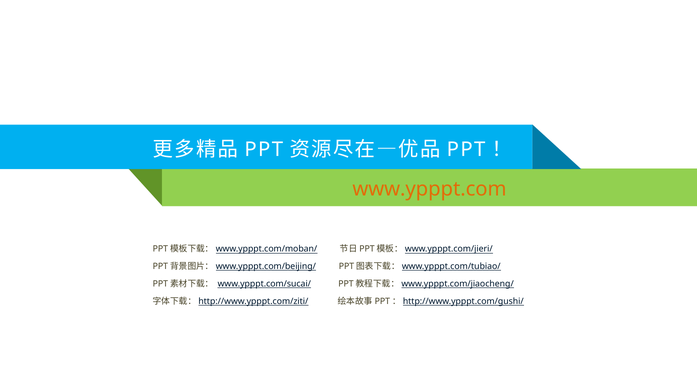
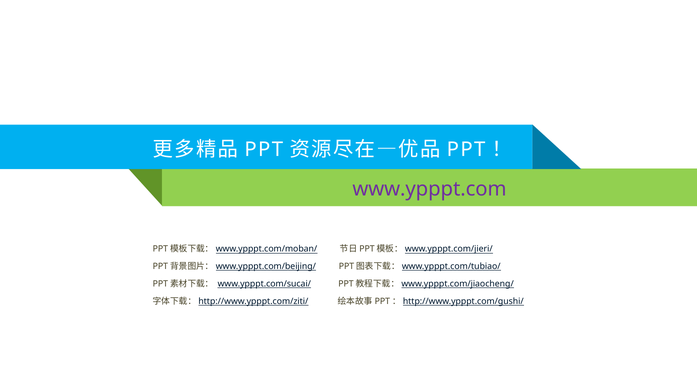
www.ypppt.com colour: orange -> purple
